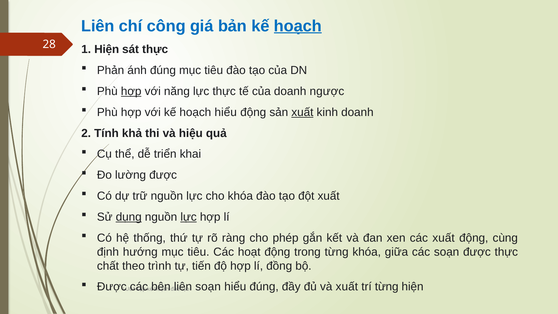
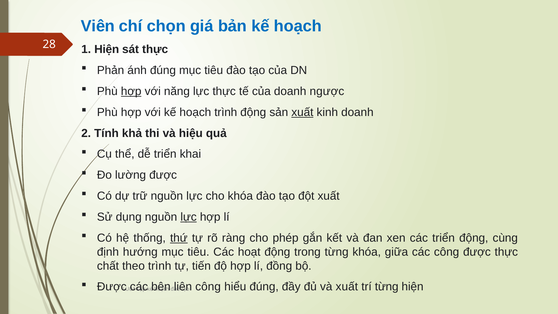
Liên at (98, 26): Liên -> Viên
công: công -> chọn
hoạch at (298, 26) underline: present -> none
hoạch hiểu: hiểu -> trình
dụng underline: present -> none
thứ underline: none -> present
các xuất: xuất -> triển
các soạn: soạn -> công
soạn at (208, 287): soạn -> công
